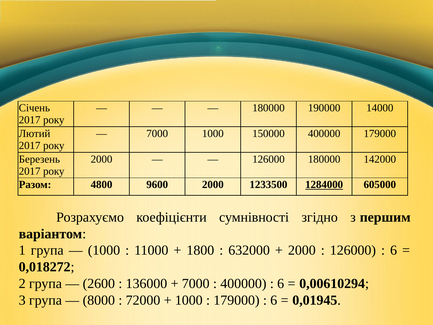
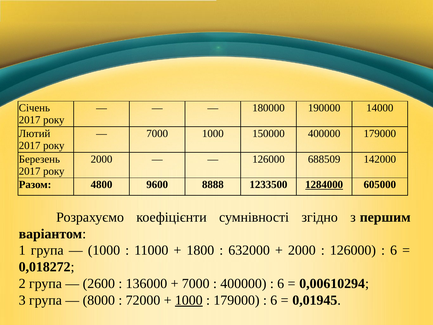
126000 180000: 180000 -> 688509
9600 2000: 2000 -> 8888
1000 at (189, 300) underline: none -> present
